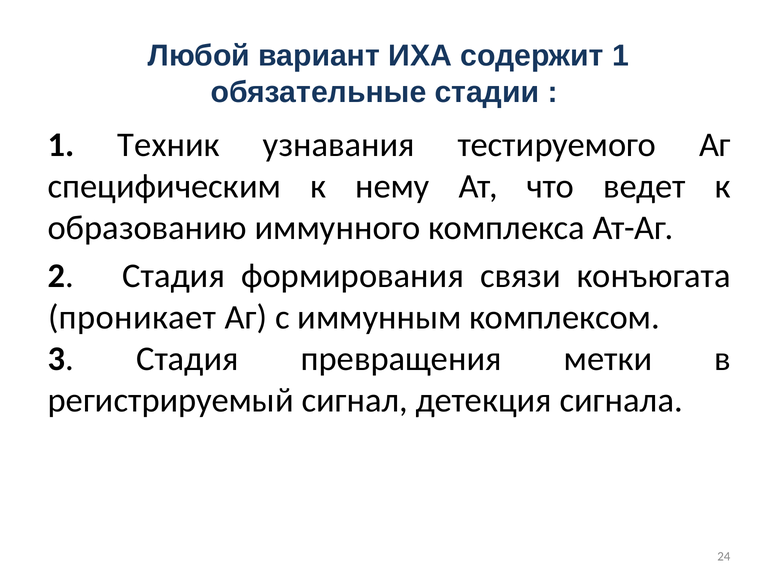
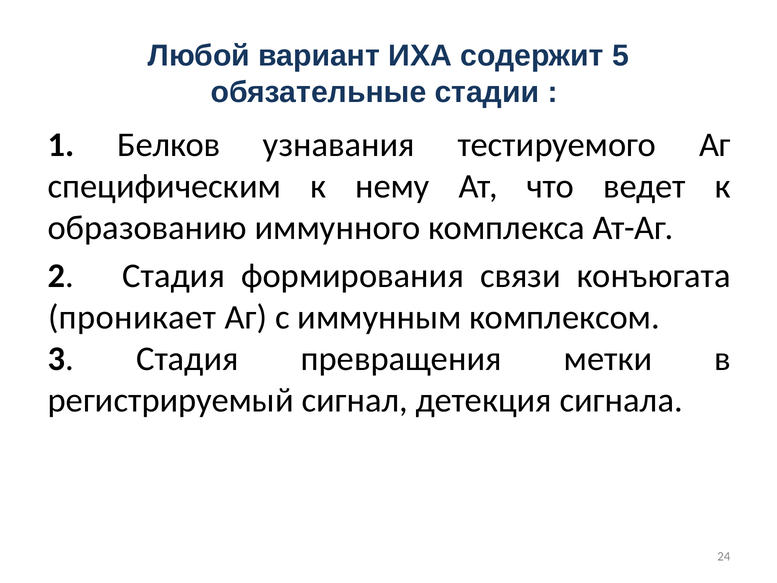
содержит 1: 1 -> 5
Техник: Техник -> Белков
